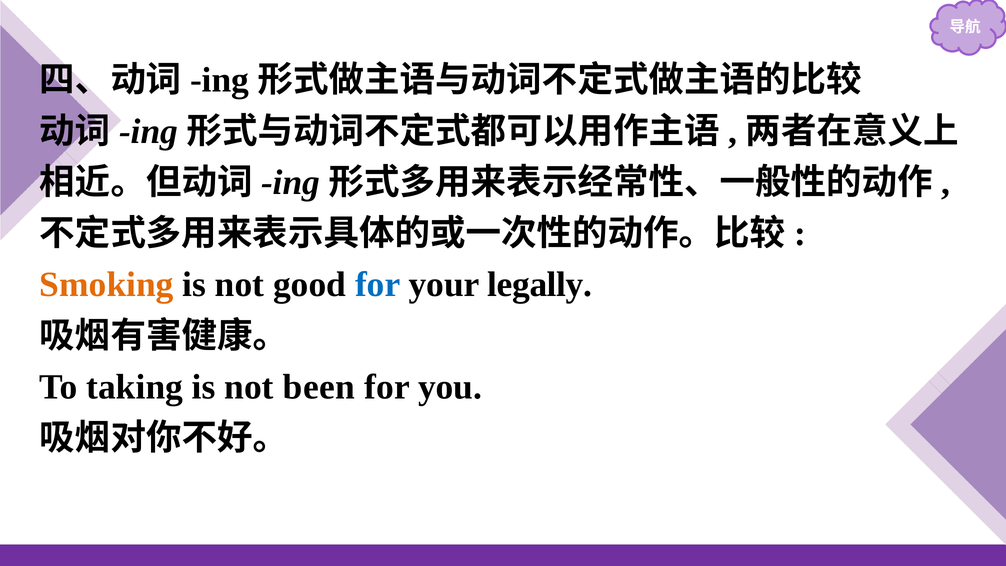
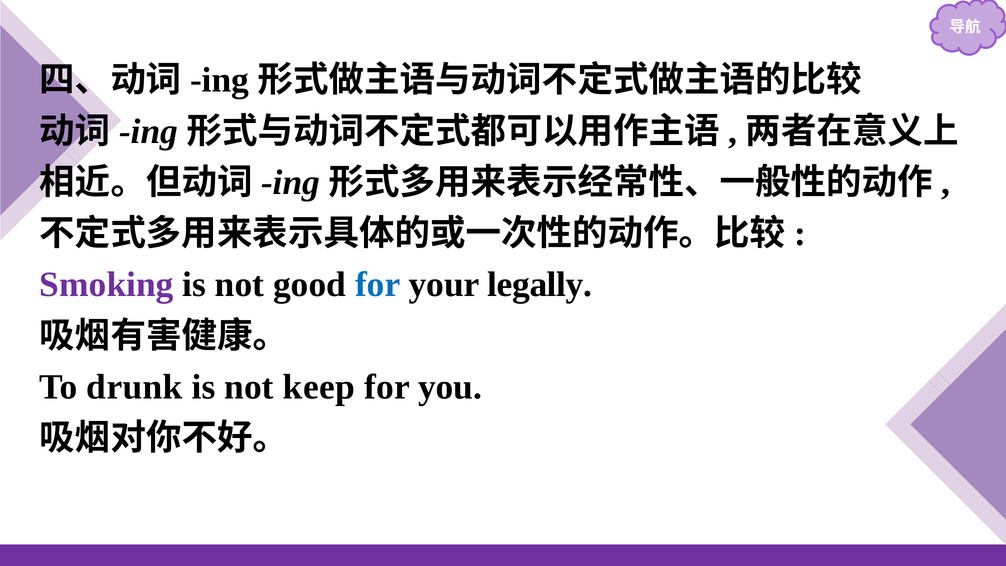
Smoking colour: orange -> purple
taking: taking -> drunk
been: been -> keep
